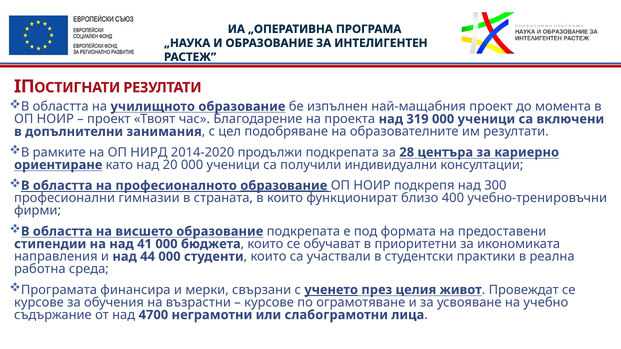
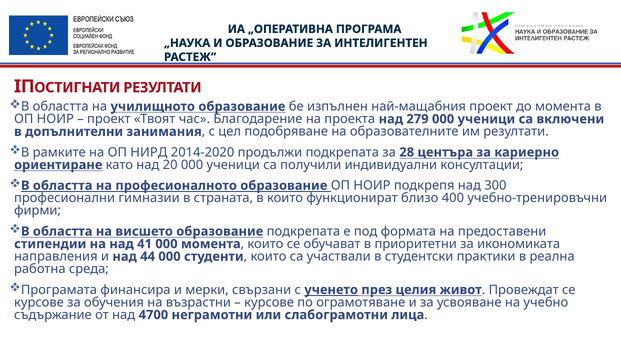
319: 319 -> 279
образование at (284, 186) underline: present -> none
000 бюджета: бюджета -> момента
